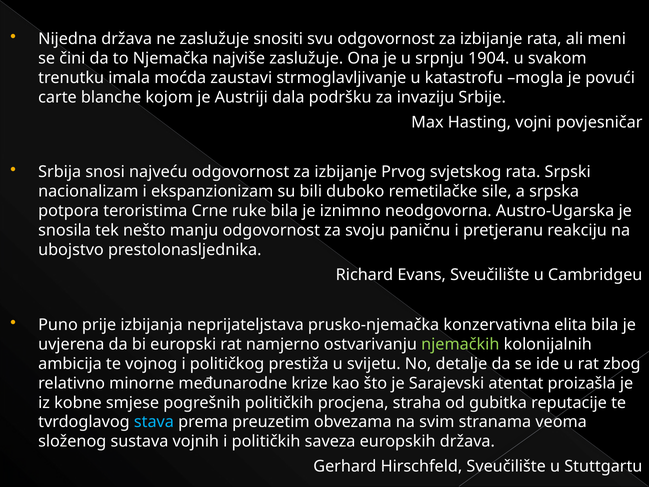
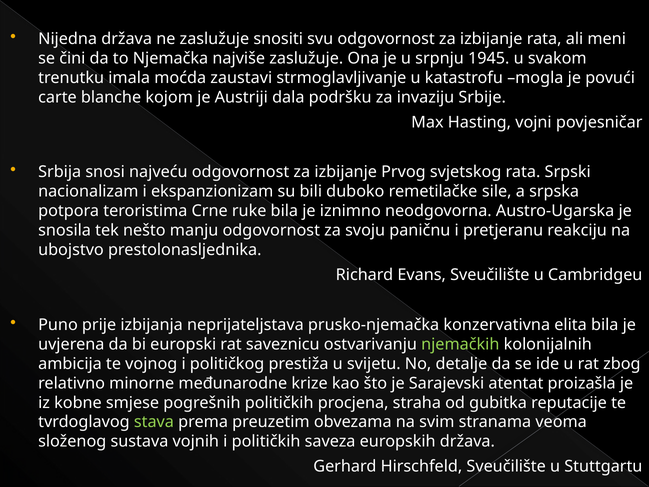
1904: 1904 -> 1945
namjerno: namjerno -> saveznicu
stava colour: light blue -> light green
